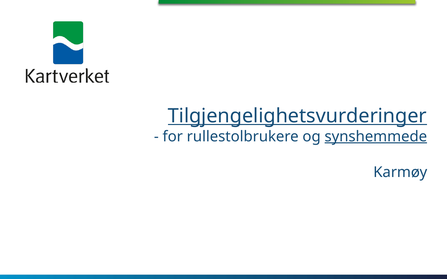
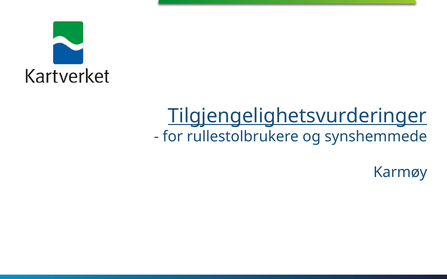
synshemmede underline: present -> none
